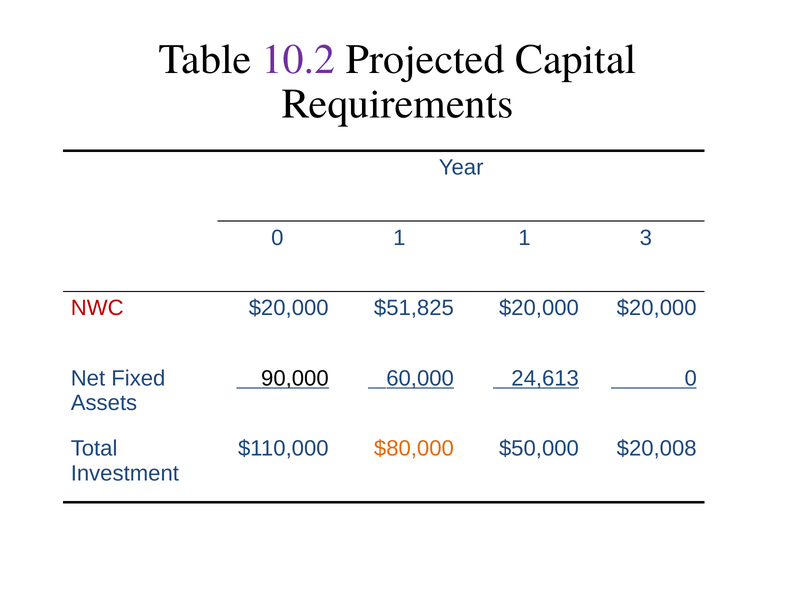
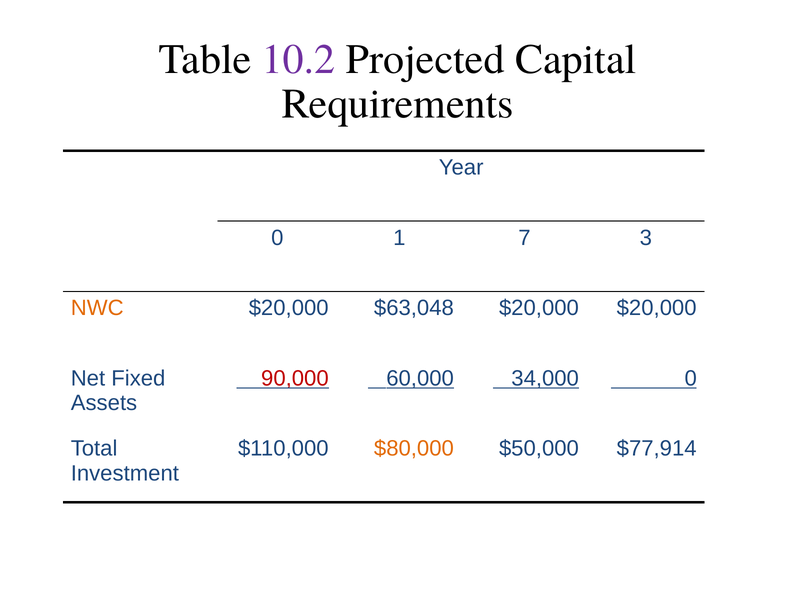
1 1: 1 -> 7
NWC colour: red -> orange
$51,825: $51,825 -> $63,048
90,000 colour: black -> red
24,613: 24,613 -> 34,000
$20,008: $20,008 -> $77,914
